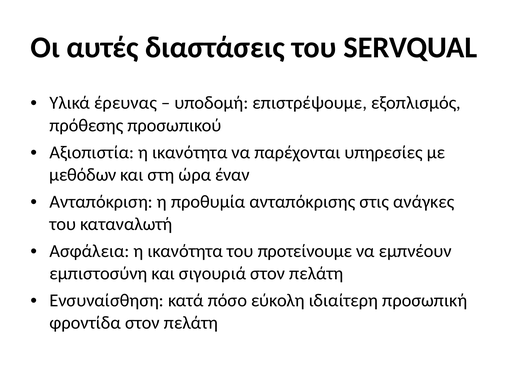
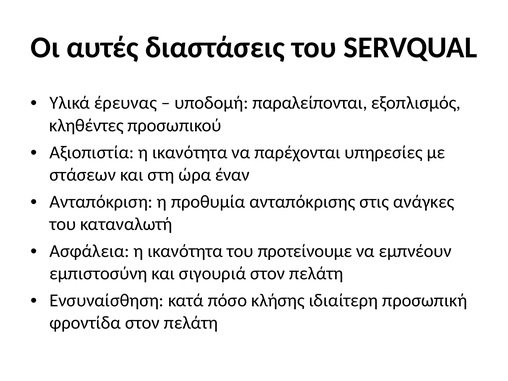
επιστρέψουμε: επιστρέψουμε -> παραλείπονται
πρόθεσης: πρόθεσης -> κληθέντες
μεθόδων: μεθόδων -> στάσεων
εύκολη: εύκολη -> κλήσης
